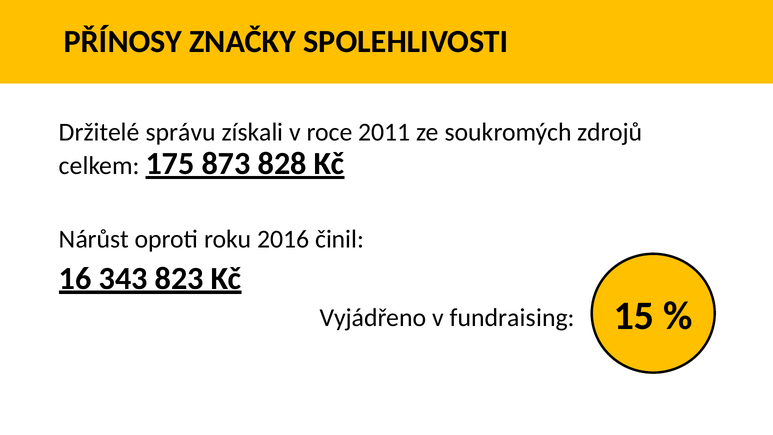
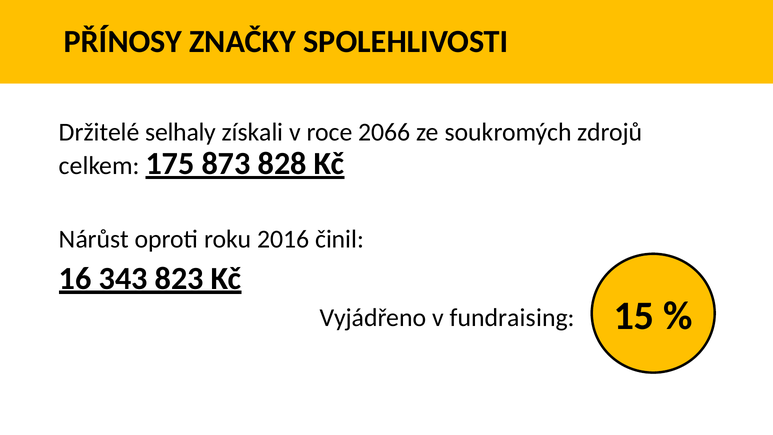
správu: správu -> selhaly
2011: 2011 -> 2066
